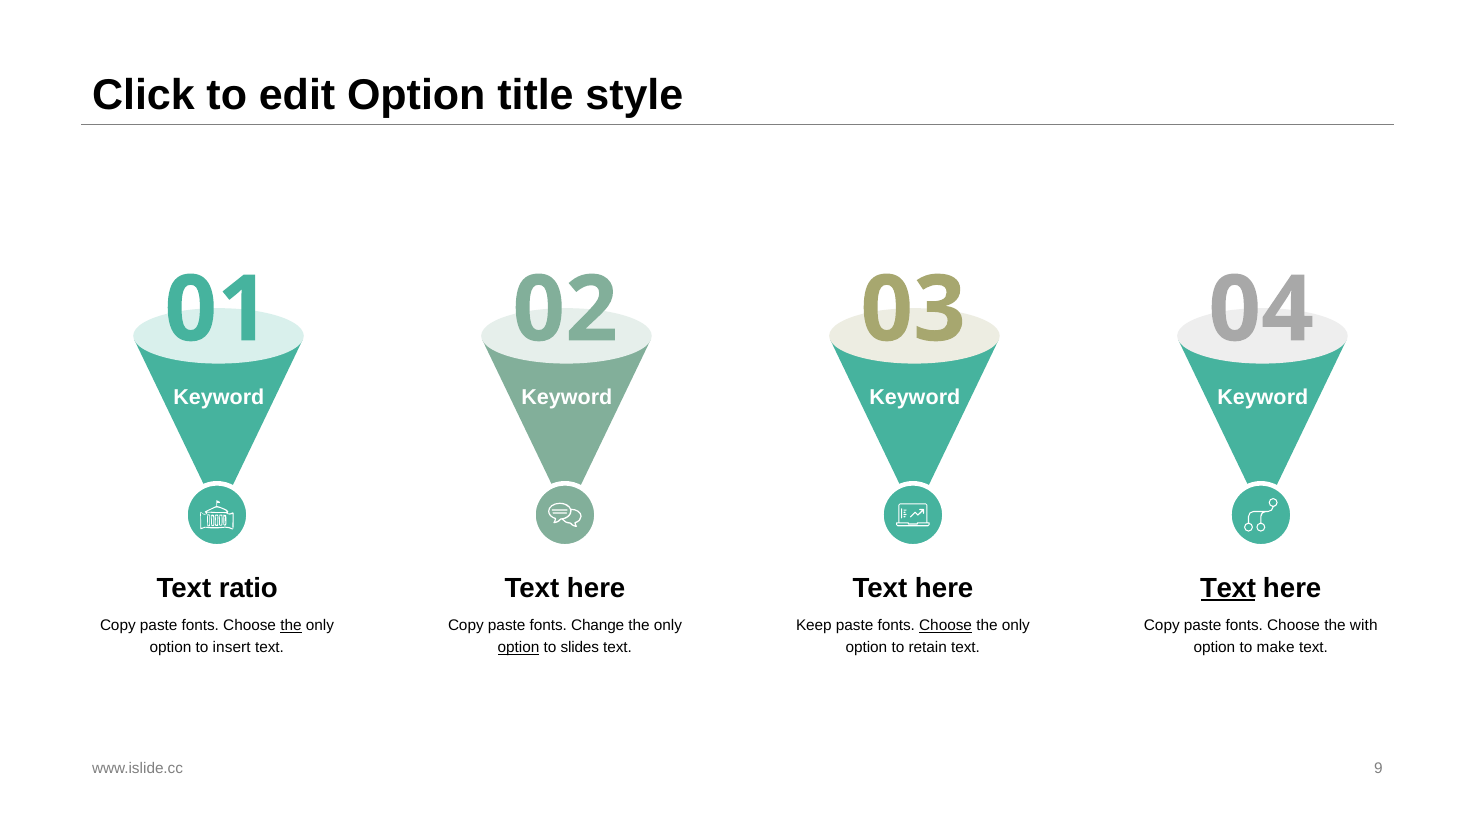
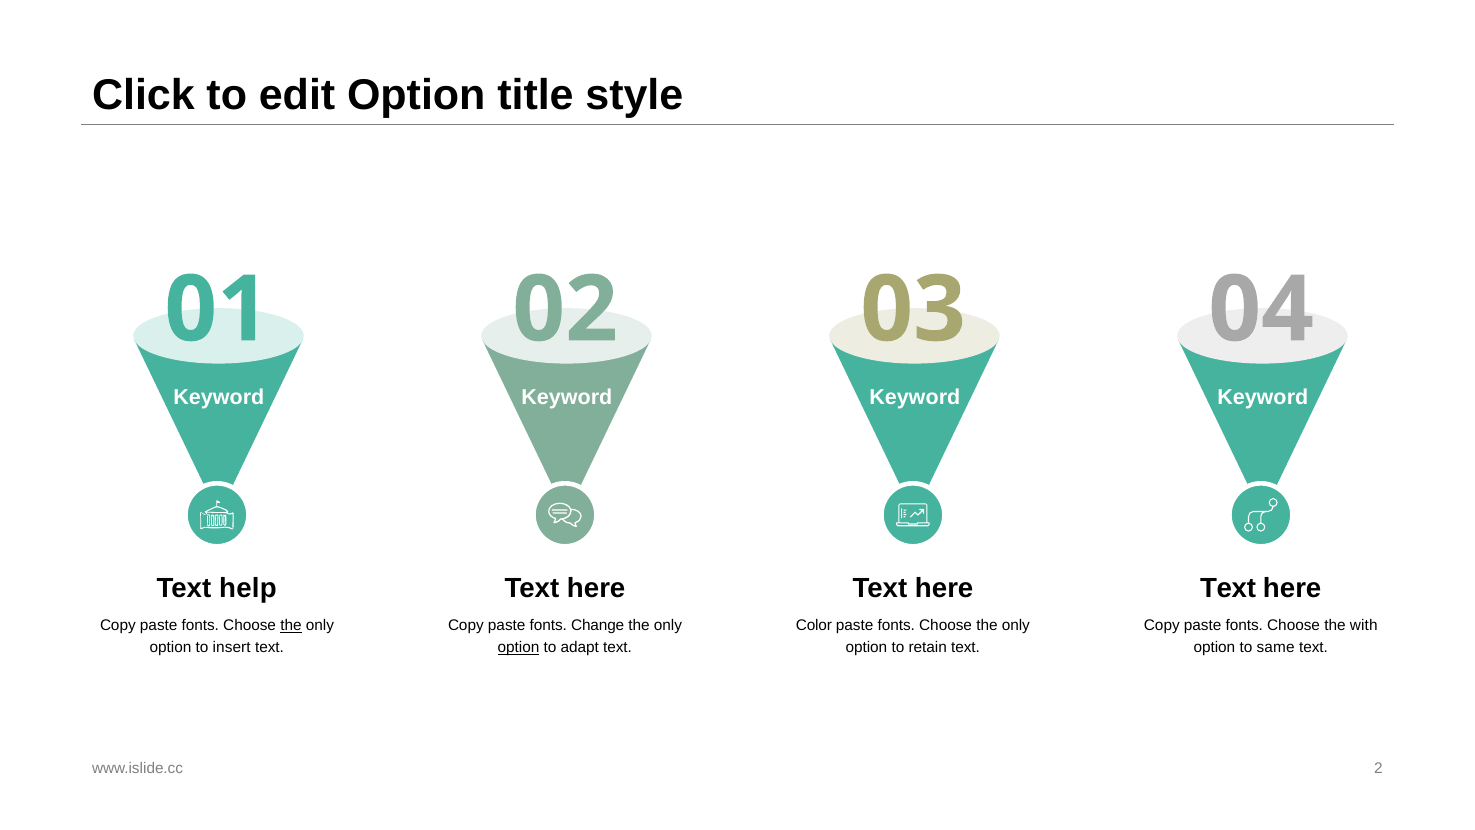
ratio: ratio -> help
Text at (1228, 588) underline: present -> none
Keep: Keep -> Color
Choose at (946, 626) underline: present -> none
slides: slides -> adapt
make: make -> same
9: 9 -> 2
